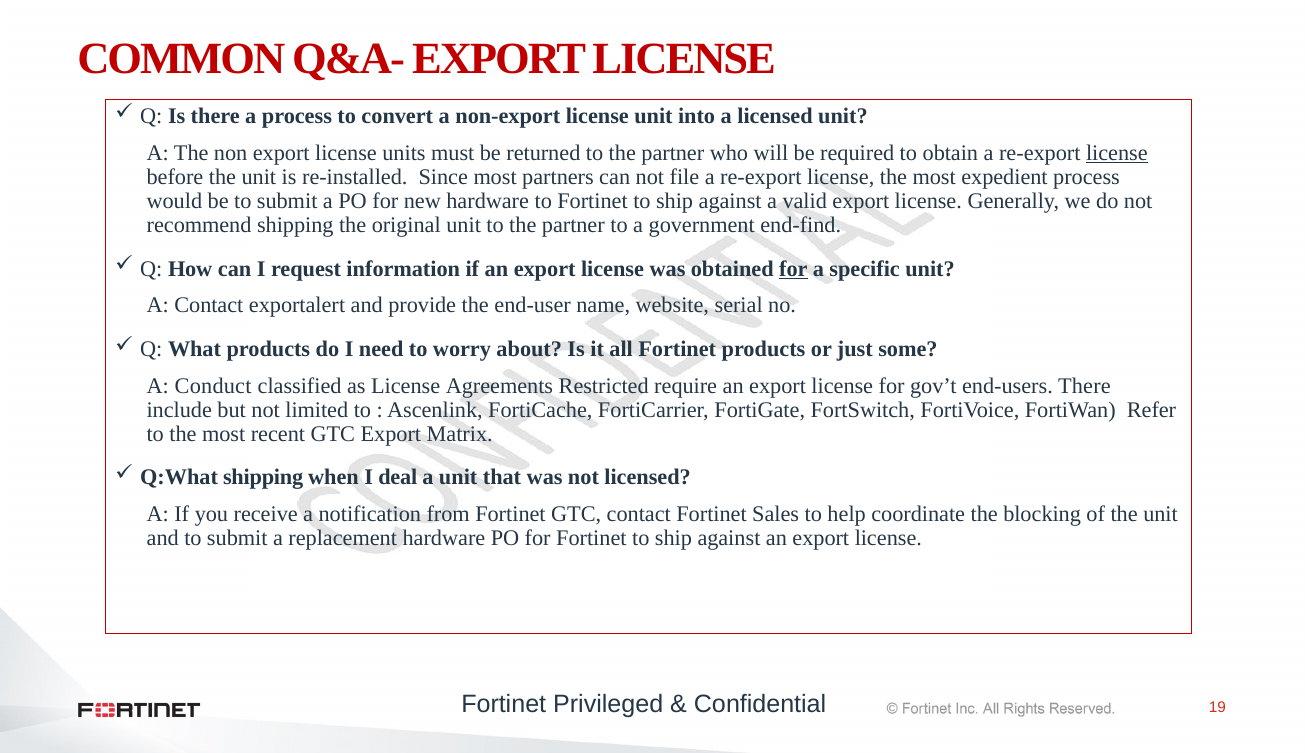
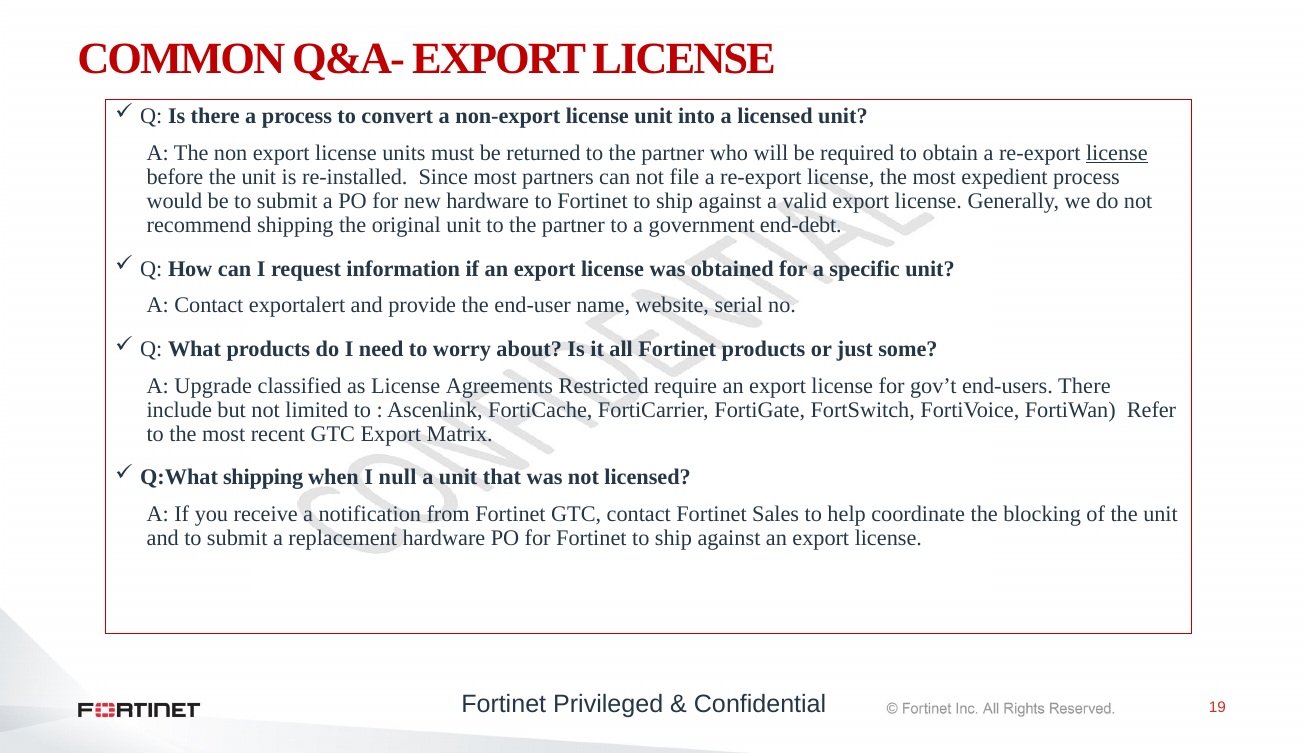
end-find: end-find -> end-debt
for at (793, 269) underline: present -> none
Conduct: Conduct -> Upgrade
deal: deal -> null
